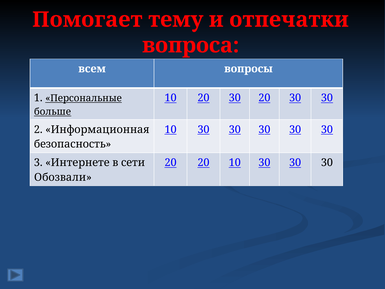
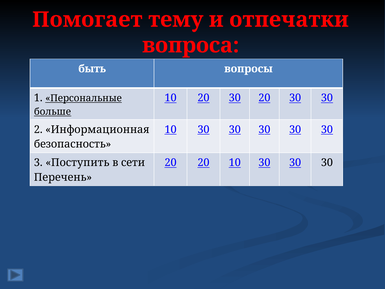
всем: всем -> быть
Интернете: Интернете -> Поступить
Обозвали: Обозвали -> Перечень
